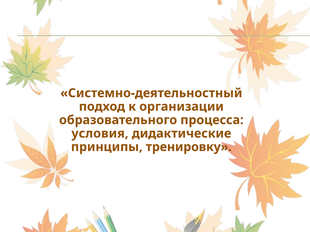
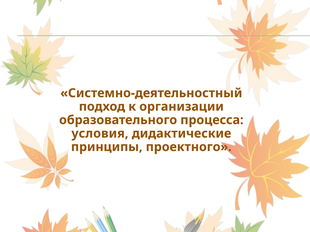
тренировку: тренировку -> проектного
